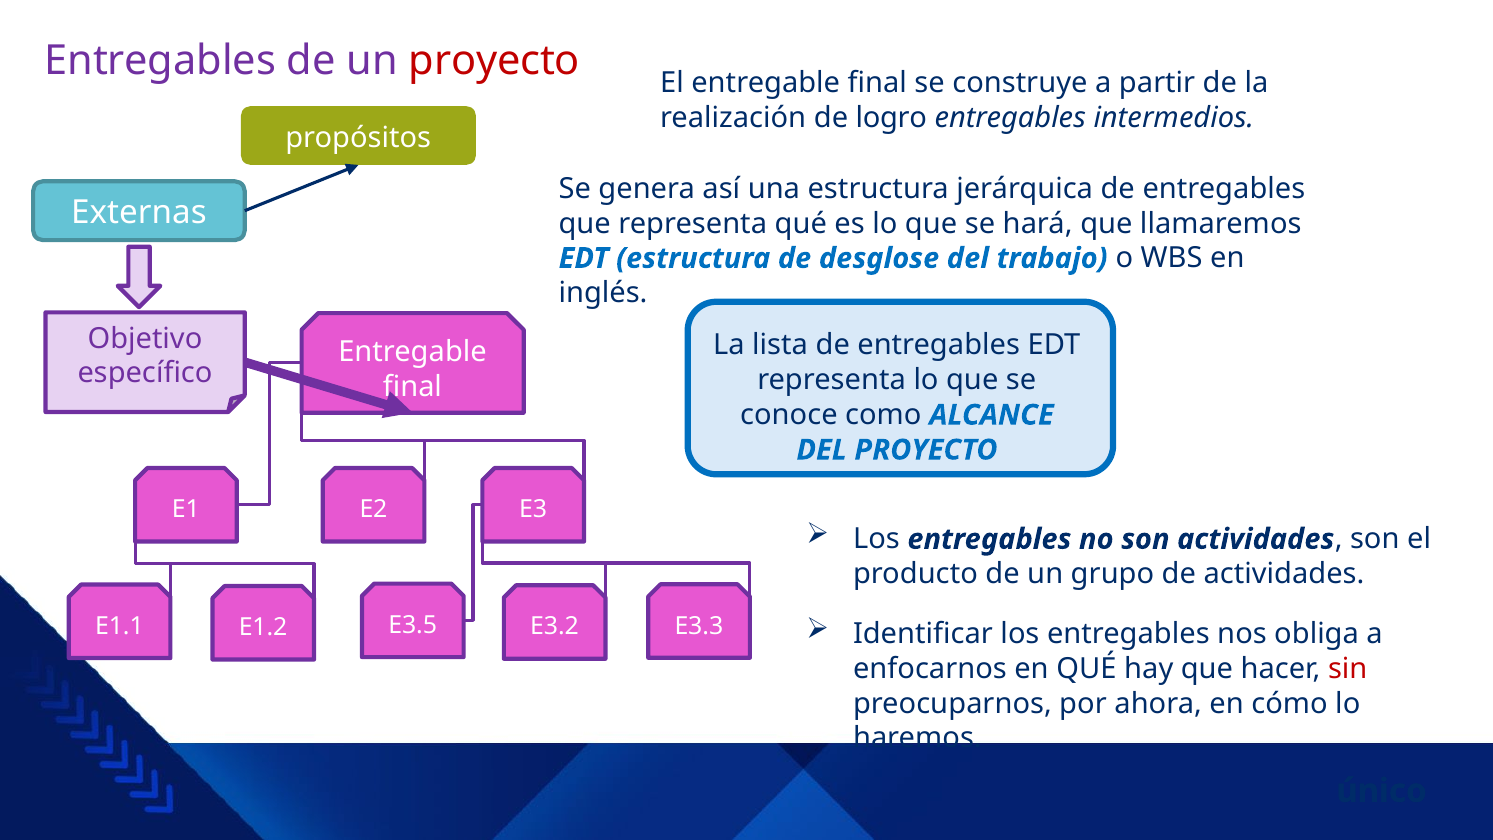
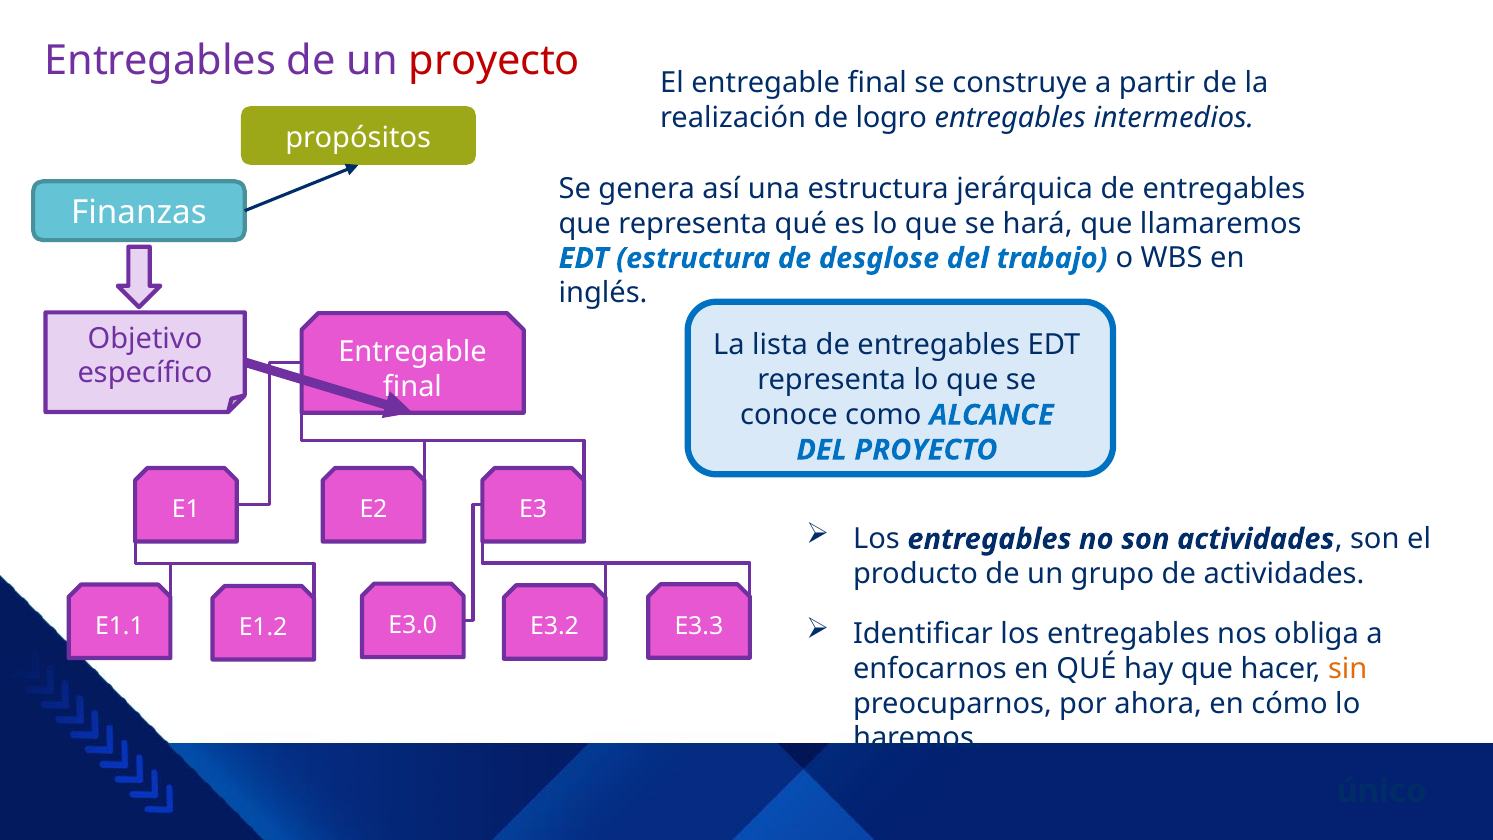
Externas: Externas -> Finanzas
E3.5: E3.5 -> E3.0
sin colour: red -> orange
